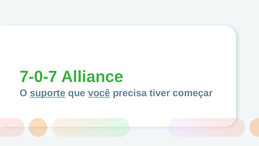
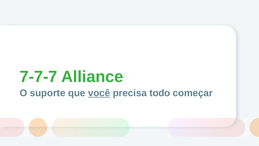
7-0-7: 7-0-7 -> 7-7-7
suporte underline: present -> none
tiver: tiver -> todo
